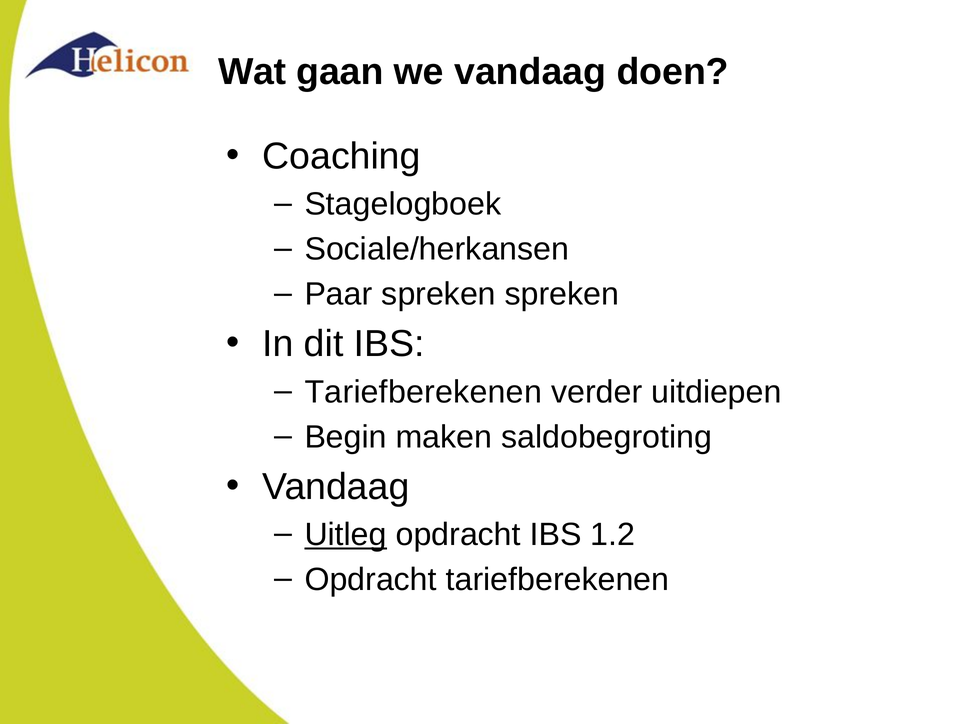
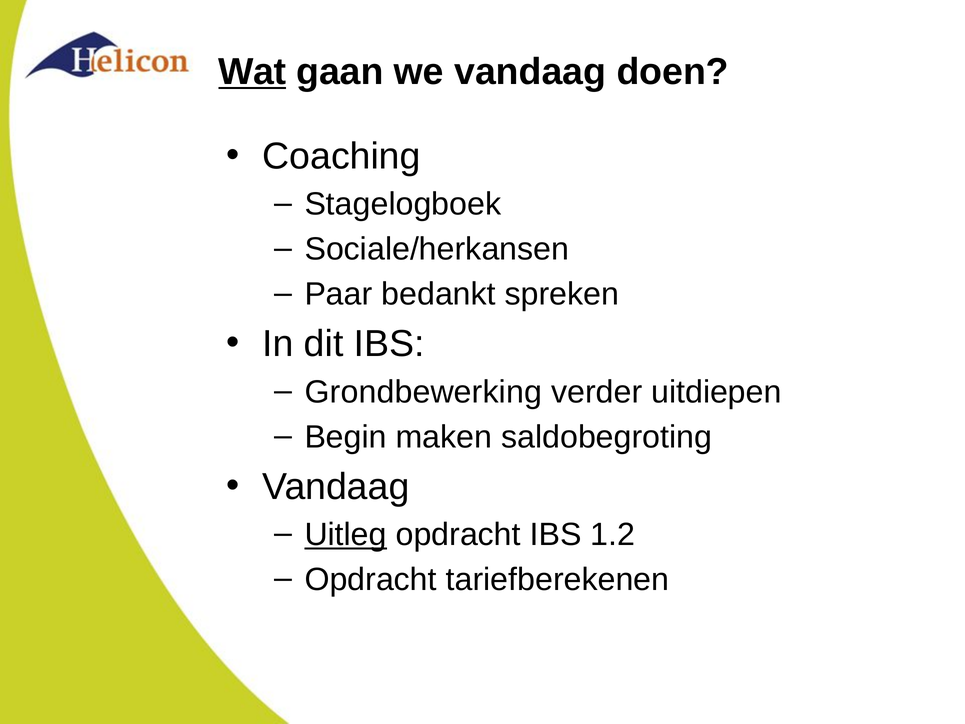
Wat underline: none -> present
Paar spreken: spreken -> bedankt
Tariefberekenen at (423, 392): Tariefberekenen -> Grondbewerking
